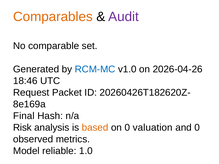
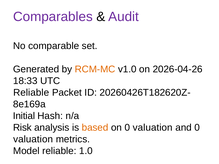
Comparables colour: orange -> purple
RCM-MC colour: blue -> orange
18:46: 18:46 -> 18:33
Request at (31, 93): Request -> Reliable
Final: Final -> Initial
observed at (33, 139): observed -> valuation
